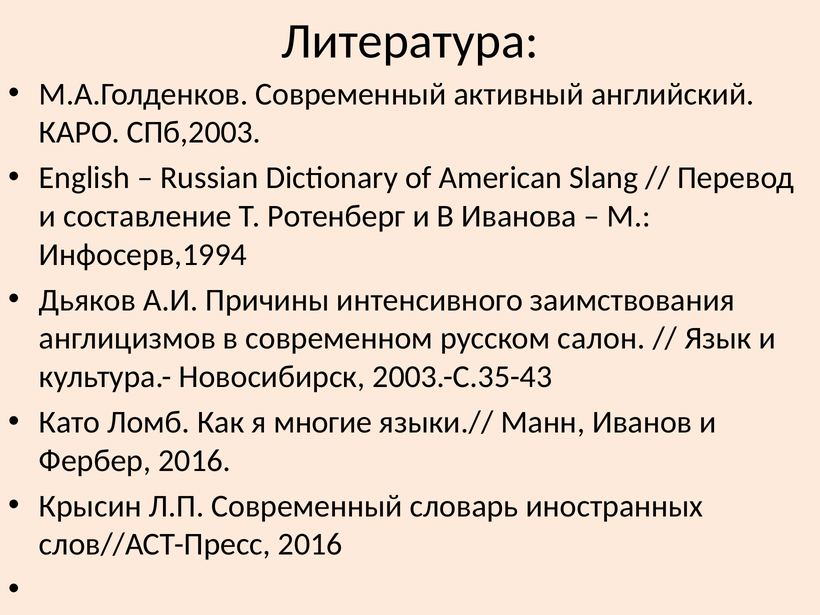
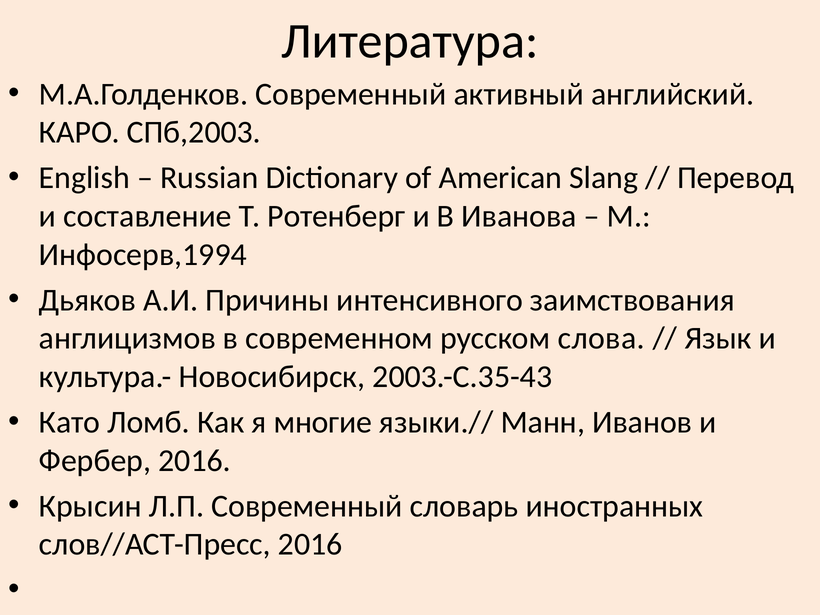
салон: салон -> слова
